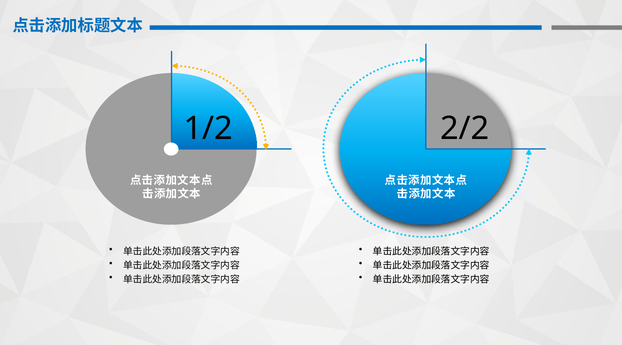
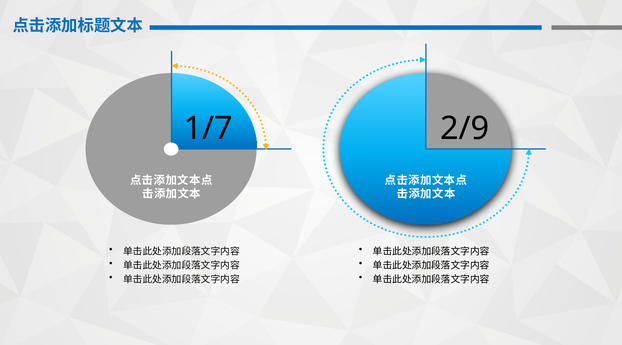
1/2: 1/2 -> 1/7
2/2: 2/2 -> 2/9
